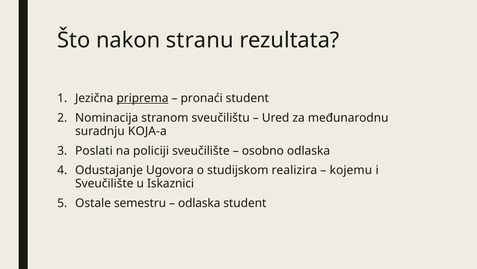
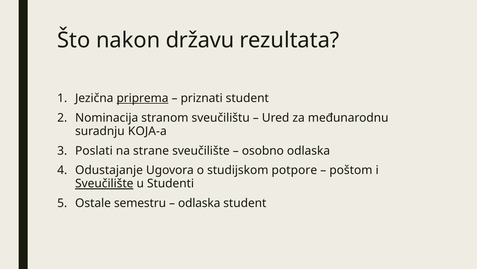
stranu: stranu -> državu
pronaći: pronaći -> priznati
policiji: policiji -> strane
realizira: realizira -> potpore
kojemu: kojemu -> poštom
Sveučilište at (104, 183) underline: none -> present
Iskaznici: Iskaznici -> Studenti
